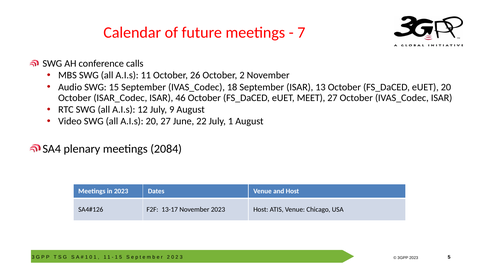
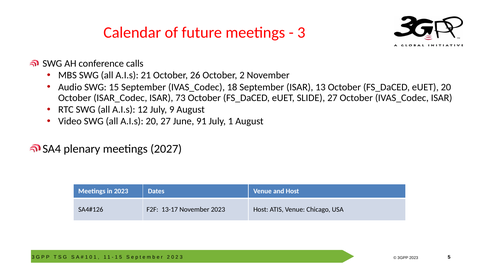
7 at (301, 33): 7 -> 3
A.I.s 11: 11 -> 21
46: 46 -> 73
MEET: MEET -> SLIDE
22: 22 -> 91
2084: 2084 -> 2027
